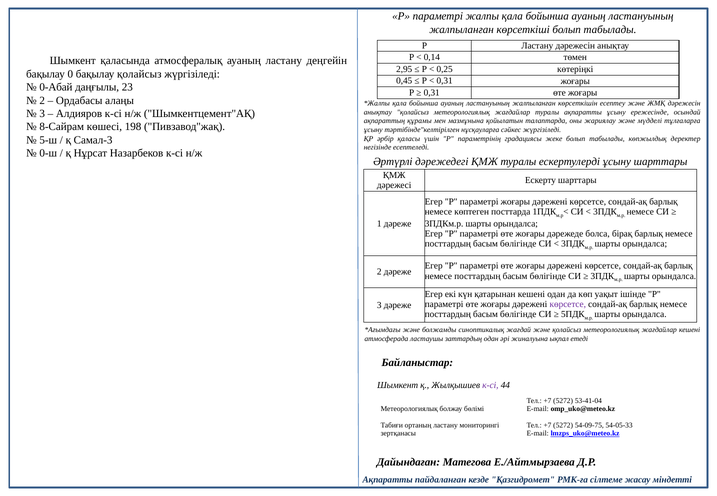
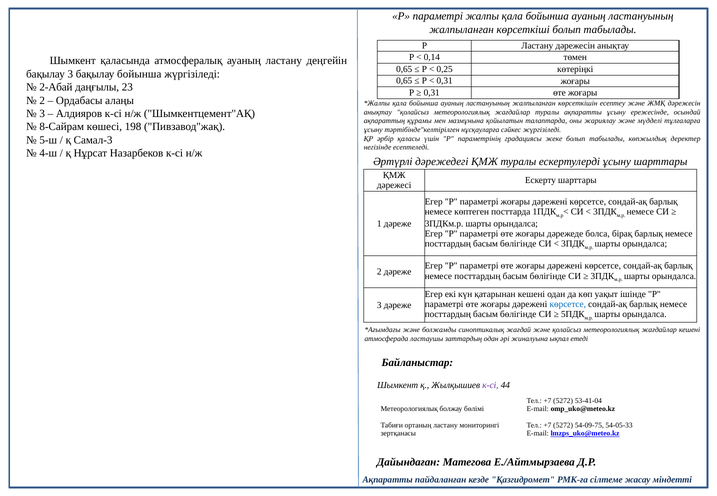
2,95 at (404, 69): 2,95 -> 0,65
бақылау 0: 0 -> 3
бақылау қолайсыз: қолайсыз -> бойынша
0,45 at (404, 81): 0,45 -> 0,65
0-Абай: 0-Абай -> 2-Абай
0-ш: 0-ш -> 4-ш
көрсетсе at (568, 305) colour: purple -> blue
